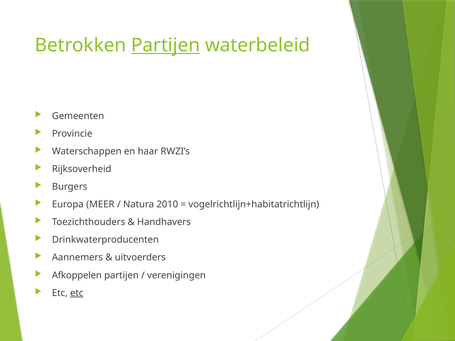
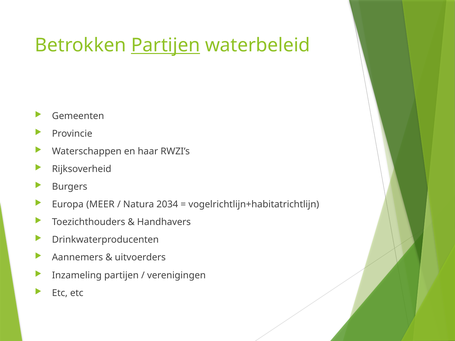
2010: 2010 -> 2034
Afkoppelen: Afkoppelen -> Inzameling
etc at (77, 293) underline: present -> none
